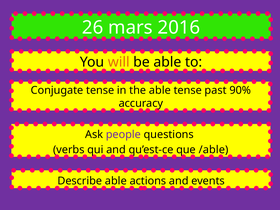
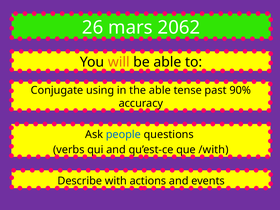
2016: 2016 -> 2062
Conjugate tense: tense -> using
people colour: purple -> blue
/able: /able -> /with
Describe able: able -> with
